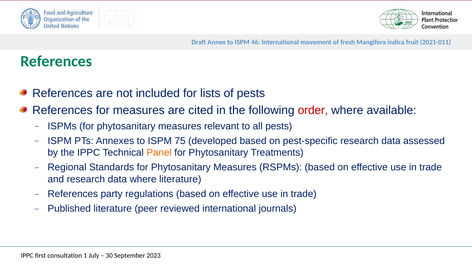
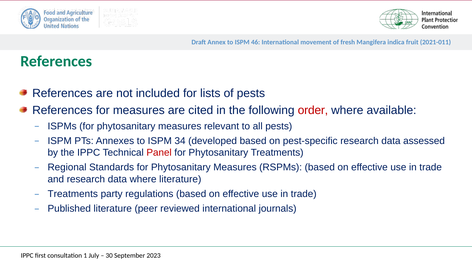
75: 75 -> 34
Panel colour: orange -> red
References at (73, 194): References -> Treatments
